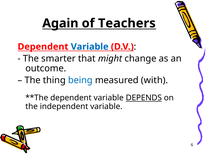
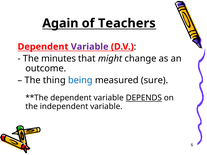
Variable at (90, 47) colour: blue -> purple
smarter: smarter -> minutes
with: with -> sure
